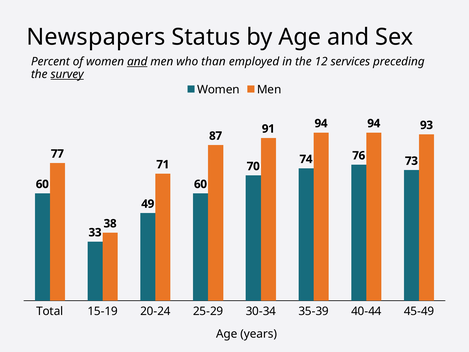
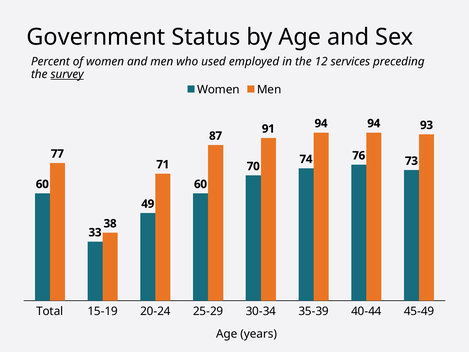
Newspapers: Newspapers -> Government
and at (137, 62) underline: present -> none
than: than -> used
